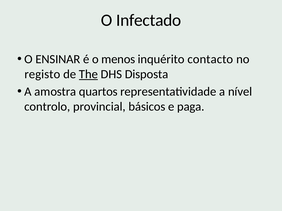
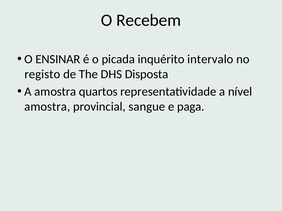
Infectado: Infectado -> Recebem
menos: menos -> picada
contacto: contacto -> intervalo
The underline: present -> none
controlo at (47, 107): controlo -> amostra
básicos: básicos -> sangue
